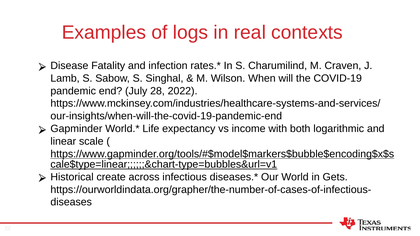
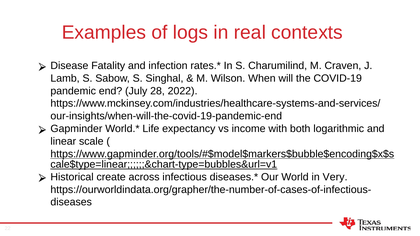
Gets: Gets -> Very
